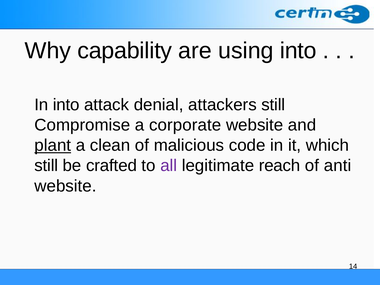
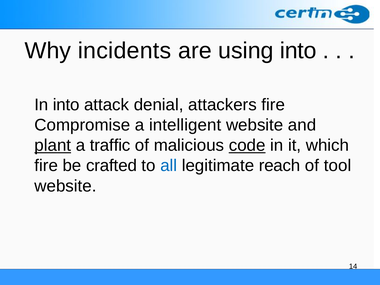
capability: capability -> incidents
attackers still: still -> fire
corporate: corporate -> intelligent
clean: clean -> traffic
code underline: none -> present
still at (46, 166): still -> fire
all colour: purple -> blue
anti: anti -> tool
